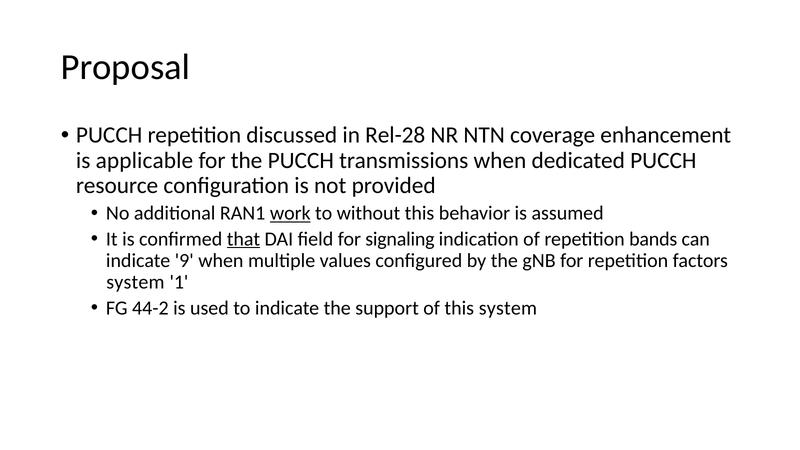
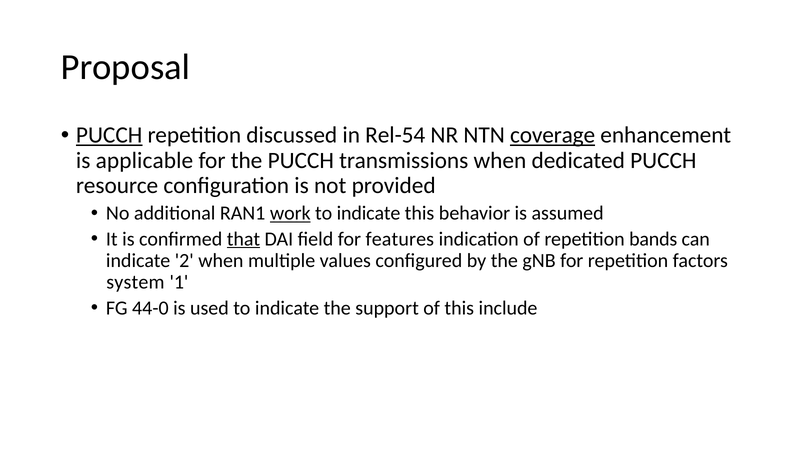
PUCCH at (109, 135) underline: none -> present
Rel-28: Rel-28 -> Rel-54
coverage underline: none -> present
without at (368, 213): without -> indicate
signaling: signaling -> features
9: 9 -> 2
44-2: 44-2 -> 44-0
this system: system -> include
